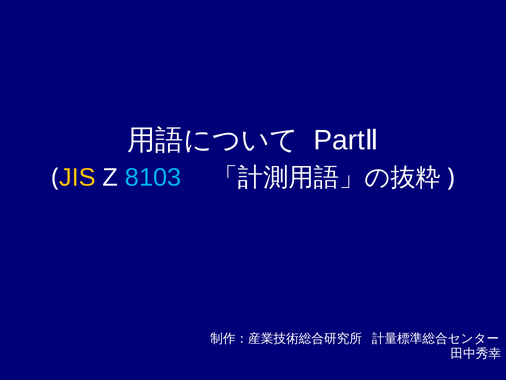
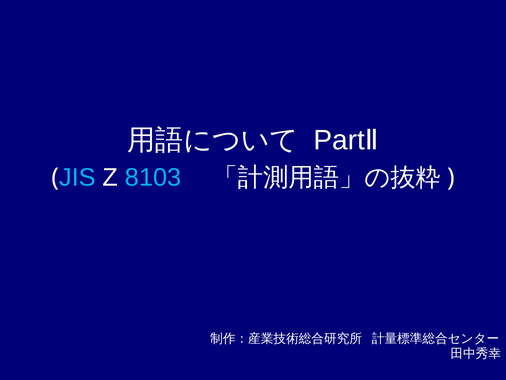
JIS colour: yellow -> light blue
